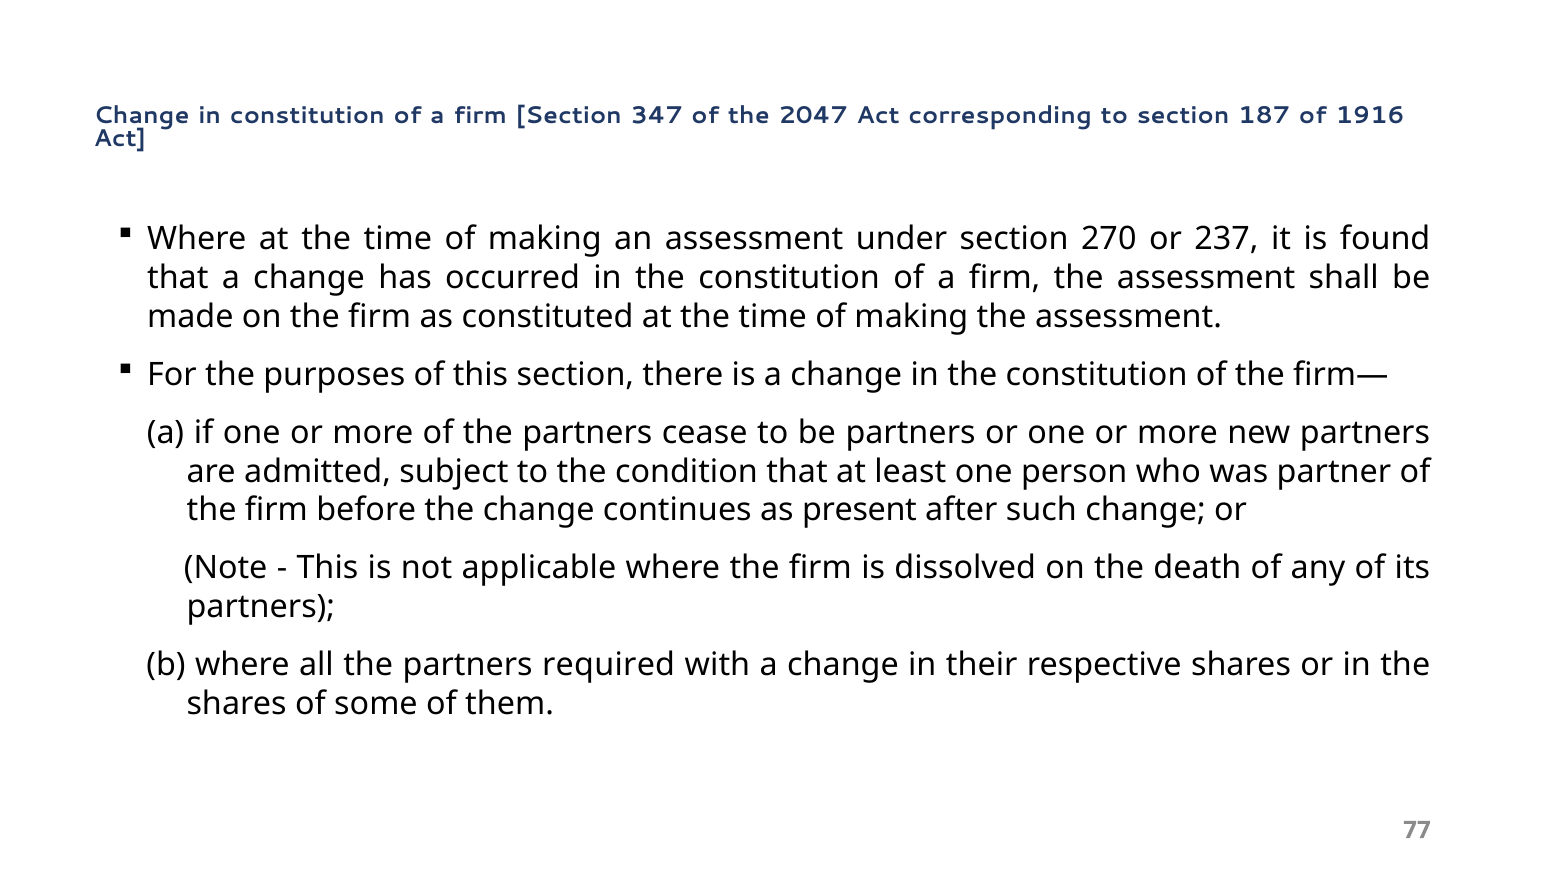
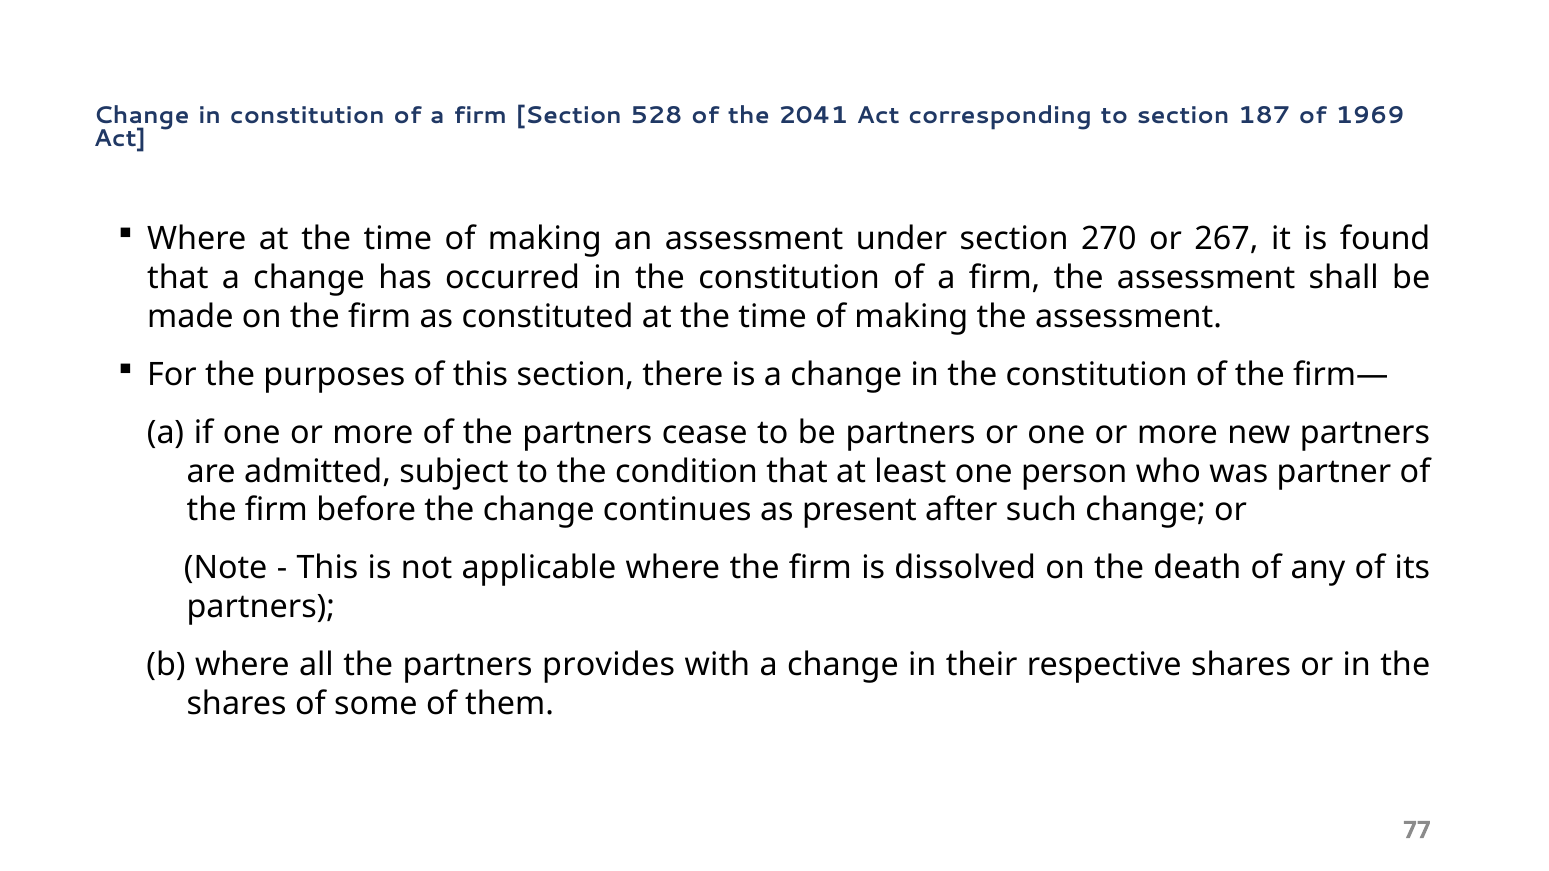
347: 347 -> 528
2047: 2047 -> 2041
1916: 1916 -> 1969
237: 237 -> 267
required: required -> provides
